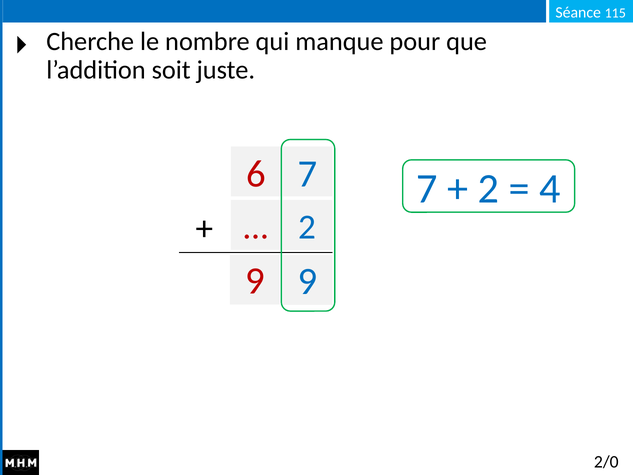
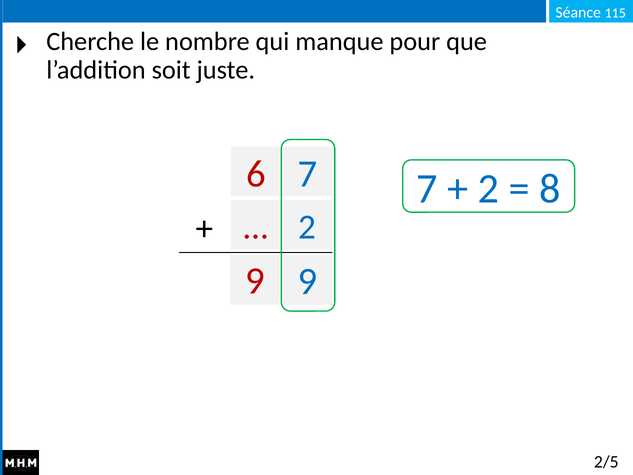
4: 4 -> 8
2/0: 2/0 -> 2/5
